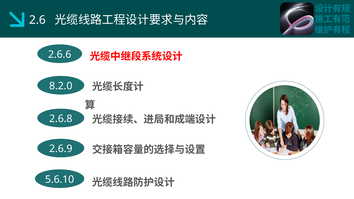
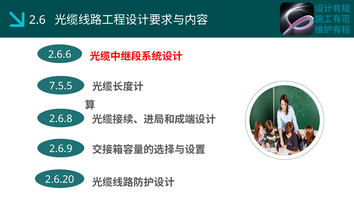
8.2.0: 8.2.0 -> 7.5.5
5.6.10: 5.6.10 -> 2.6.20
